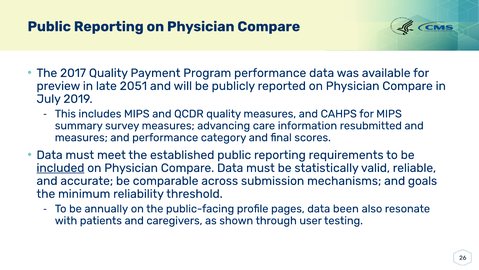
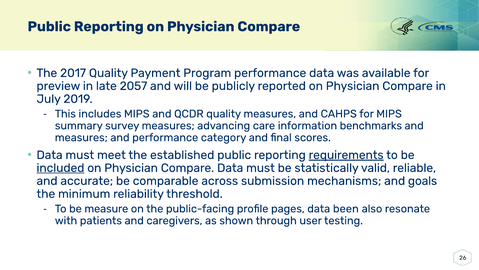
2051: 2051 -> 2057
resubmitted: resubmitted -> benchmarks
requirements underline: none -> present
annually: annually -> measure
